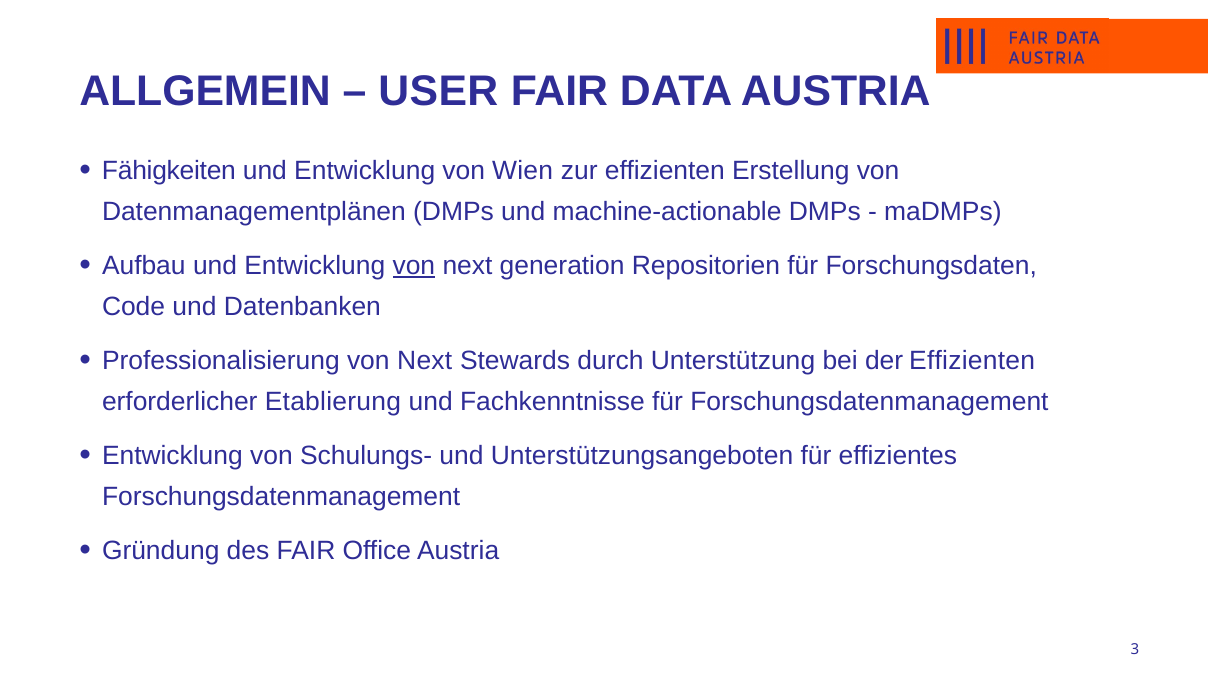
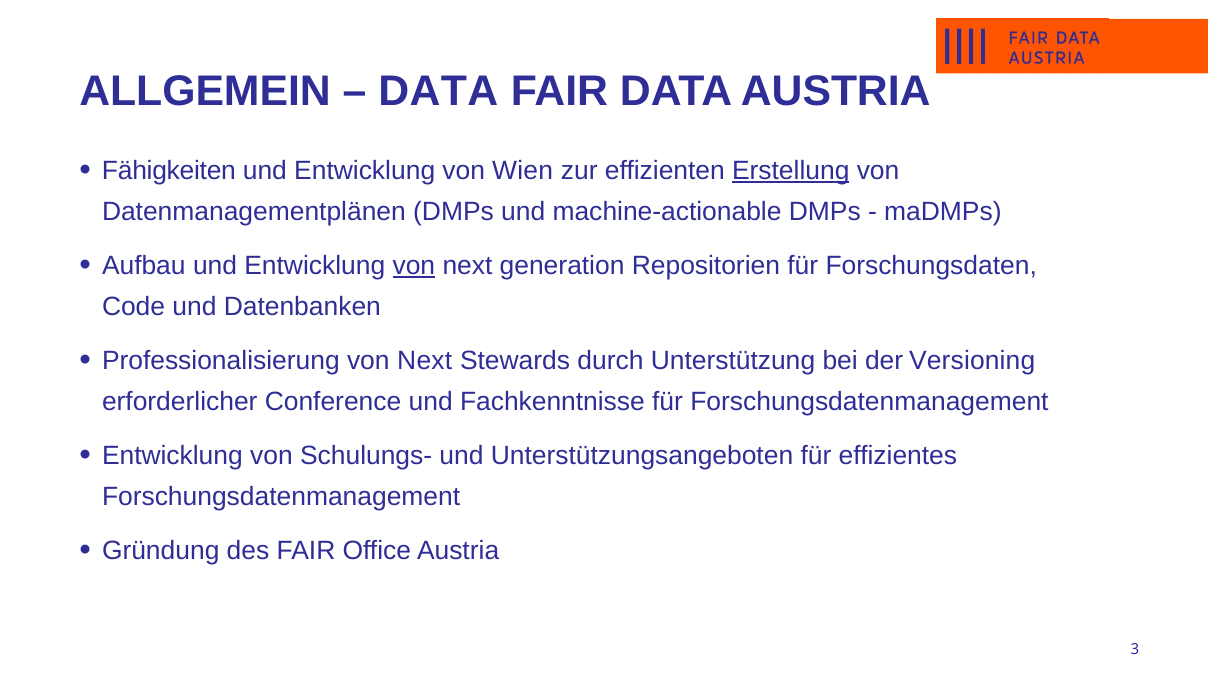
USER at (438, 91): USER -> DATA
Erstellung underline: none -> present
der Effizienten: Effizienten -> Versioning
Etablierung: Etablierung -> Conference
